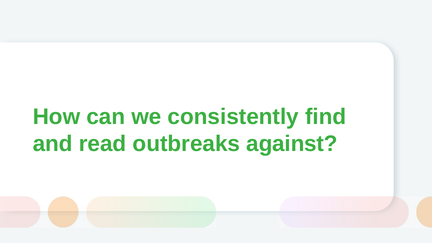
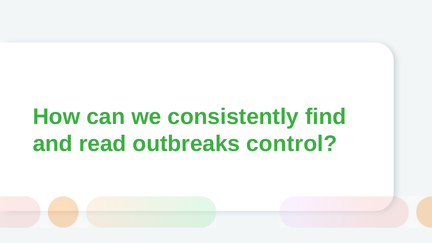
against: against -> control
